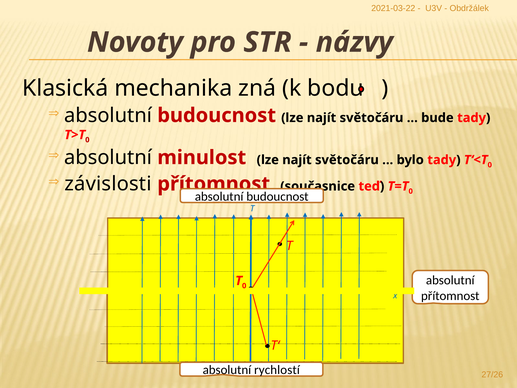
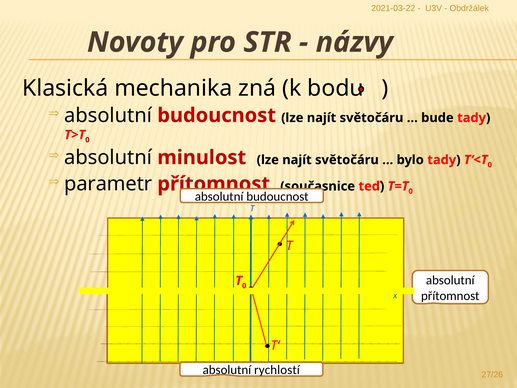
závislosti: závislosti -> parametr
